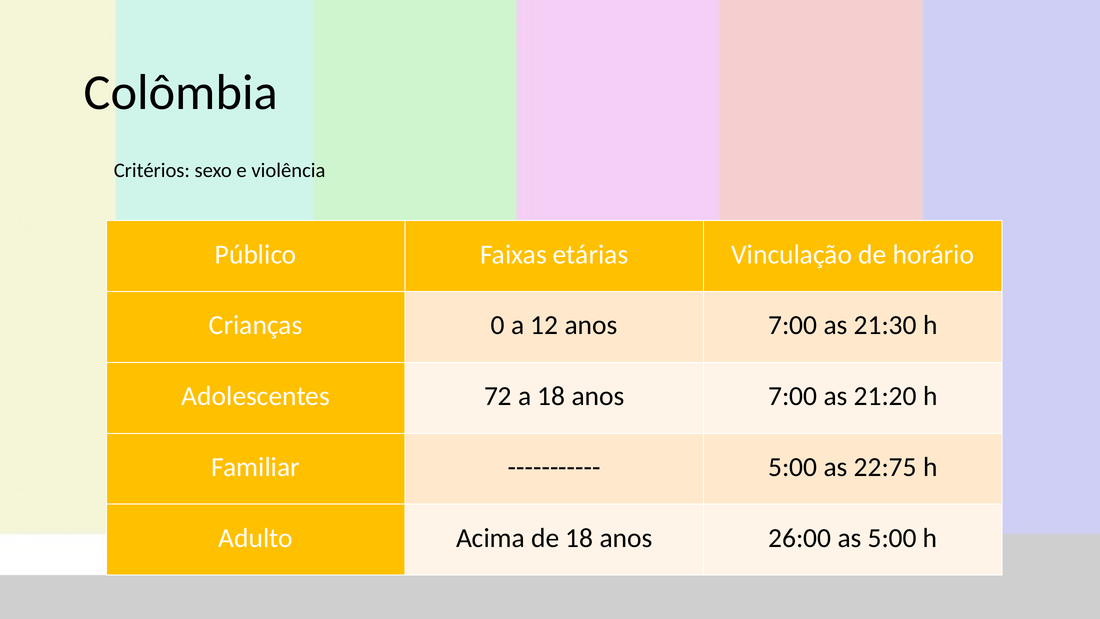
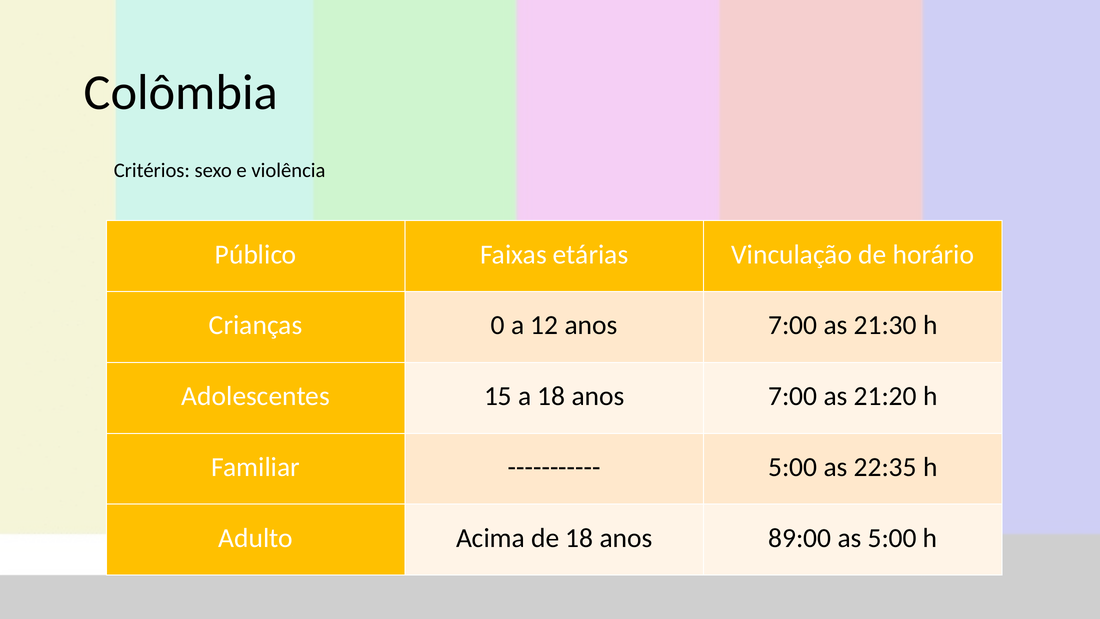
72: 72 -> 15
22:75: 22:75 -> 22:35
26:00: 26:00 -> 89:00
